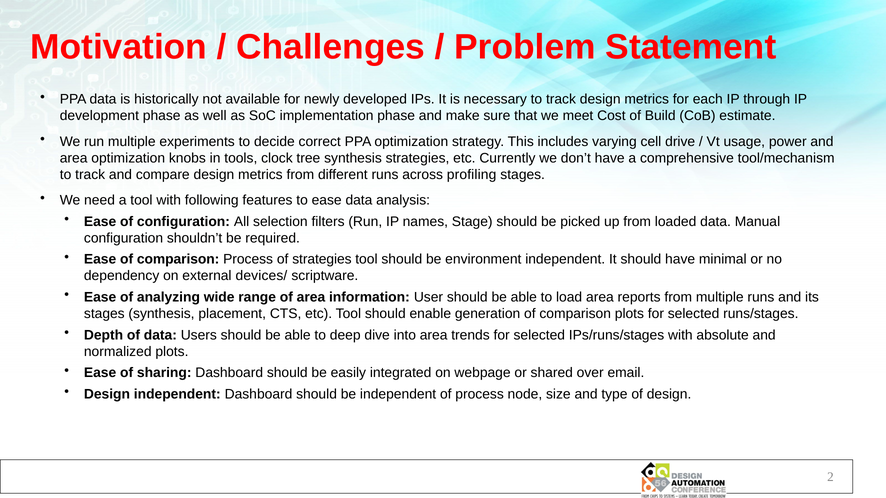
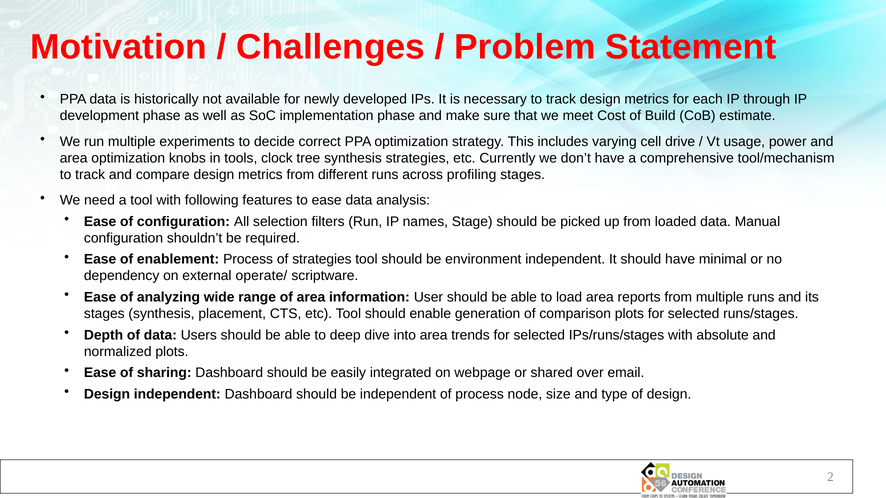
Ease of comparison: comparison -> enablement
devices/: devices/ -> operate/
